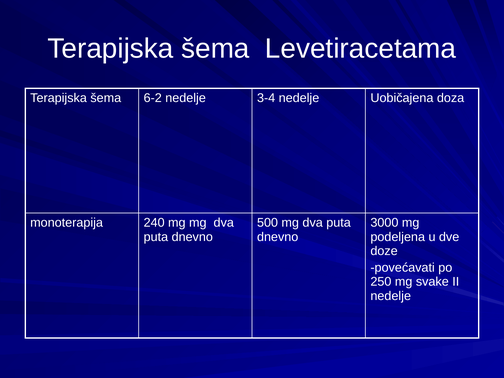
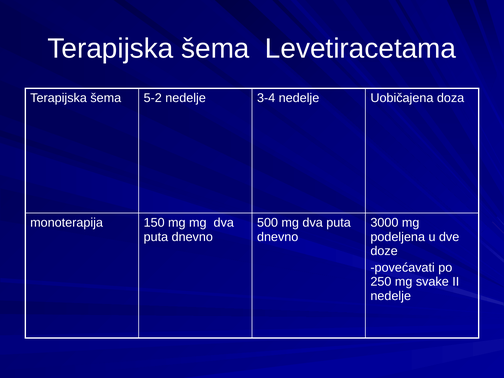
6-2: 6-2 -> 5-2
240: 240 -> 150
